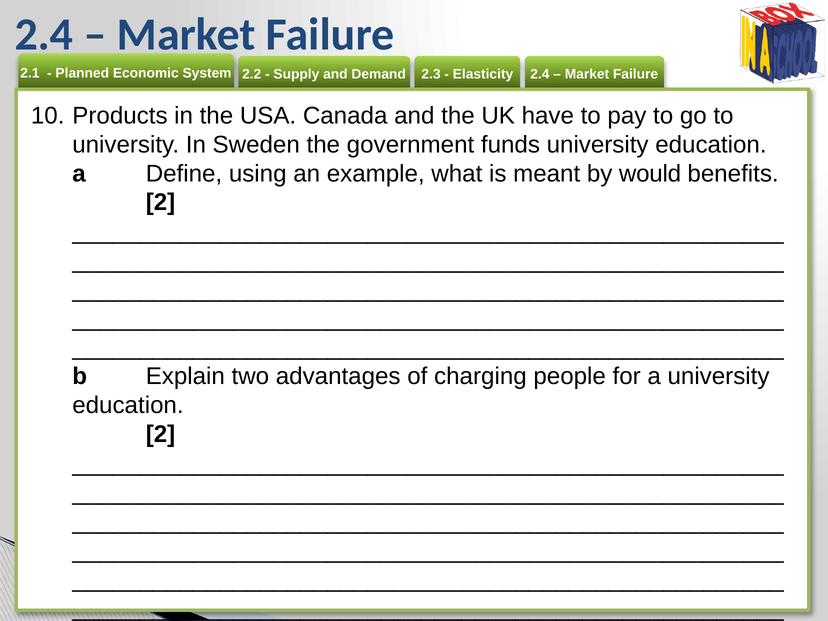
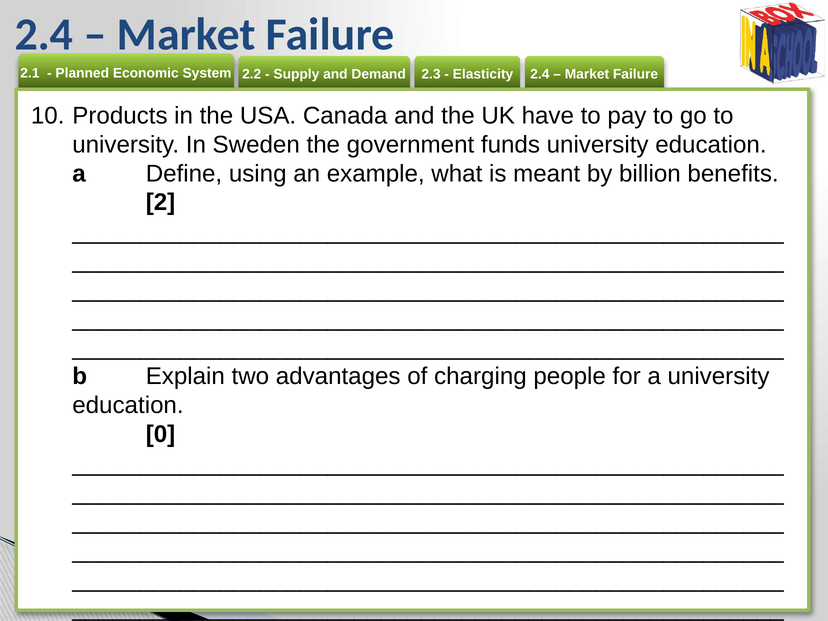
would: would -> billion
2 at (161, 434): 2 -> 0
